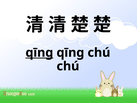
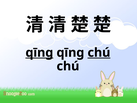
chú at (99, 52) underline: none -> present
